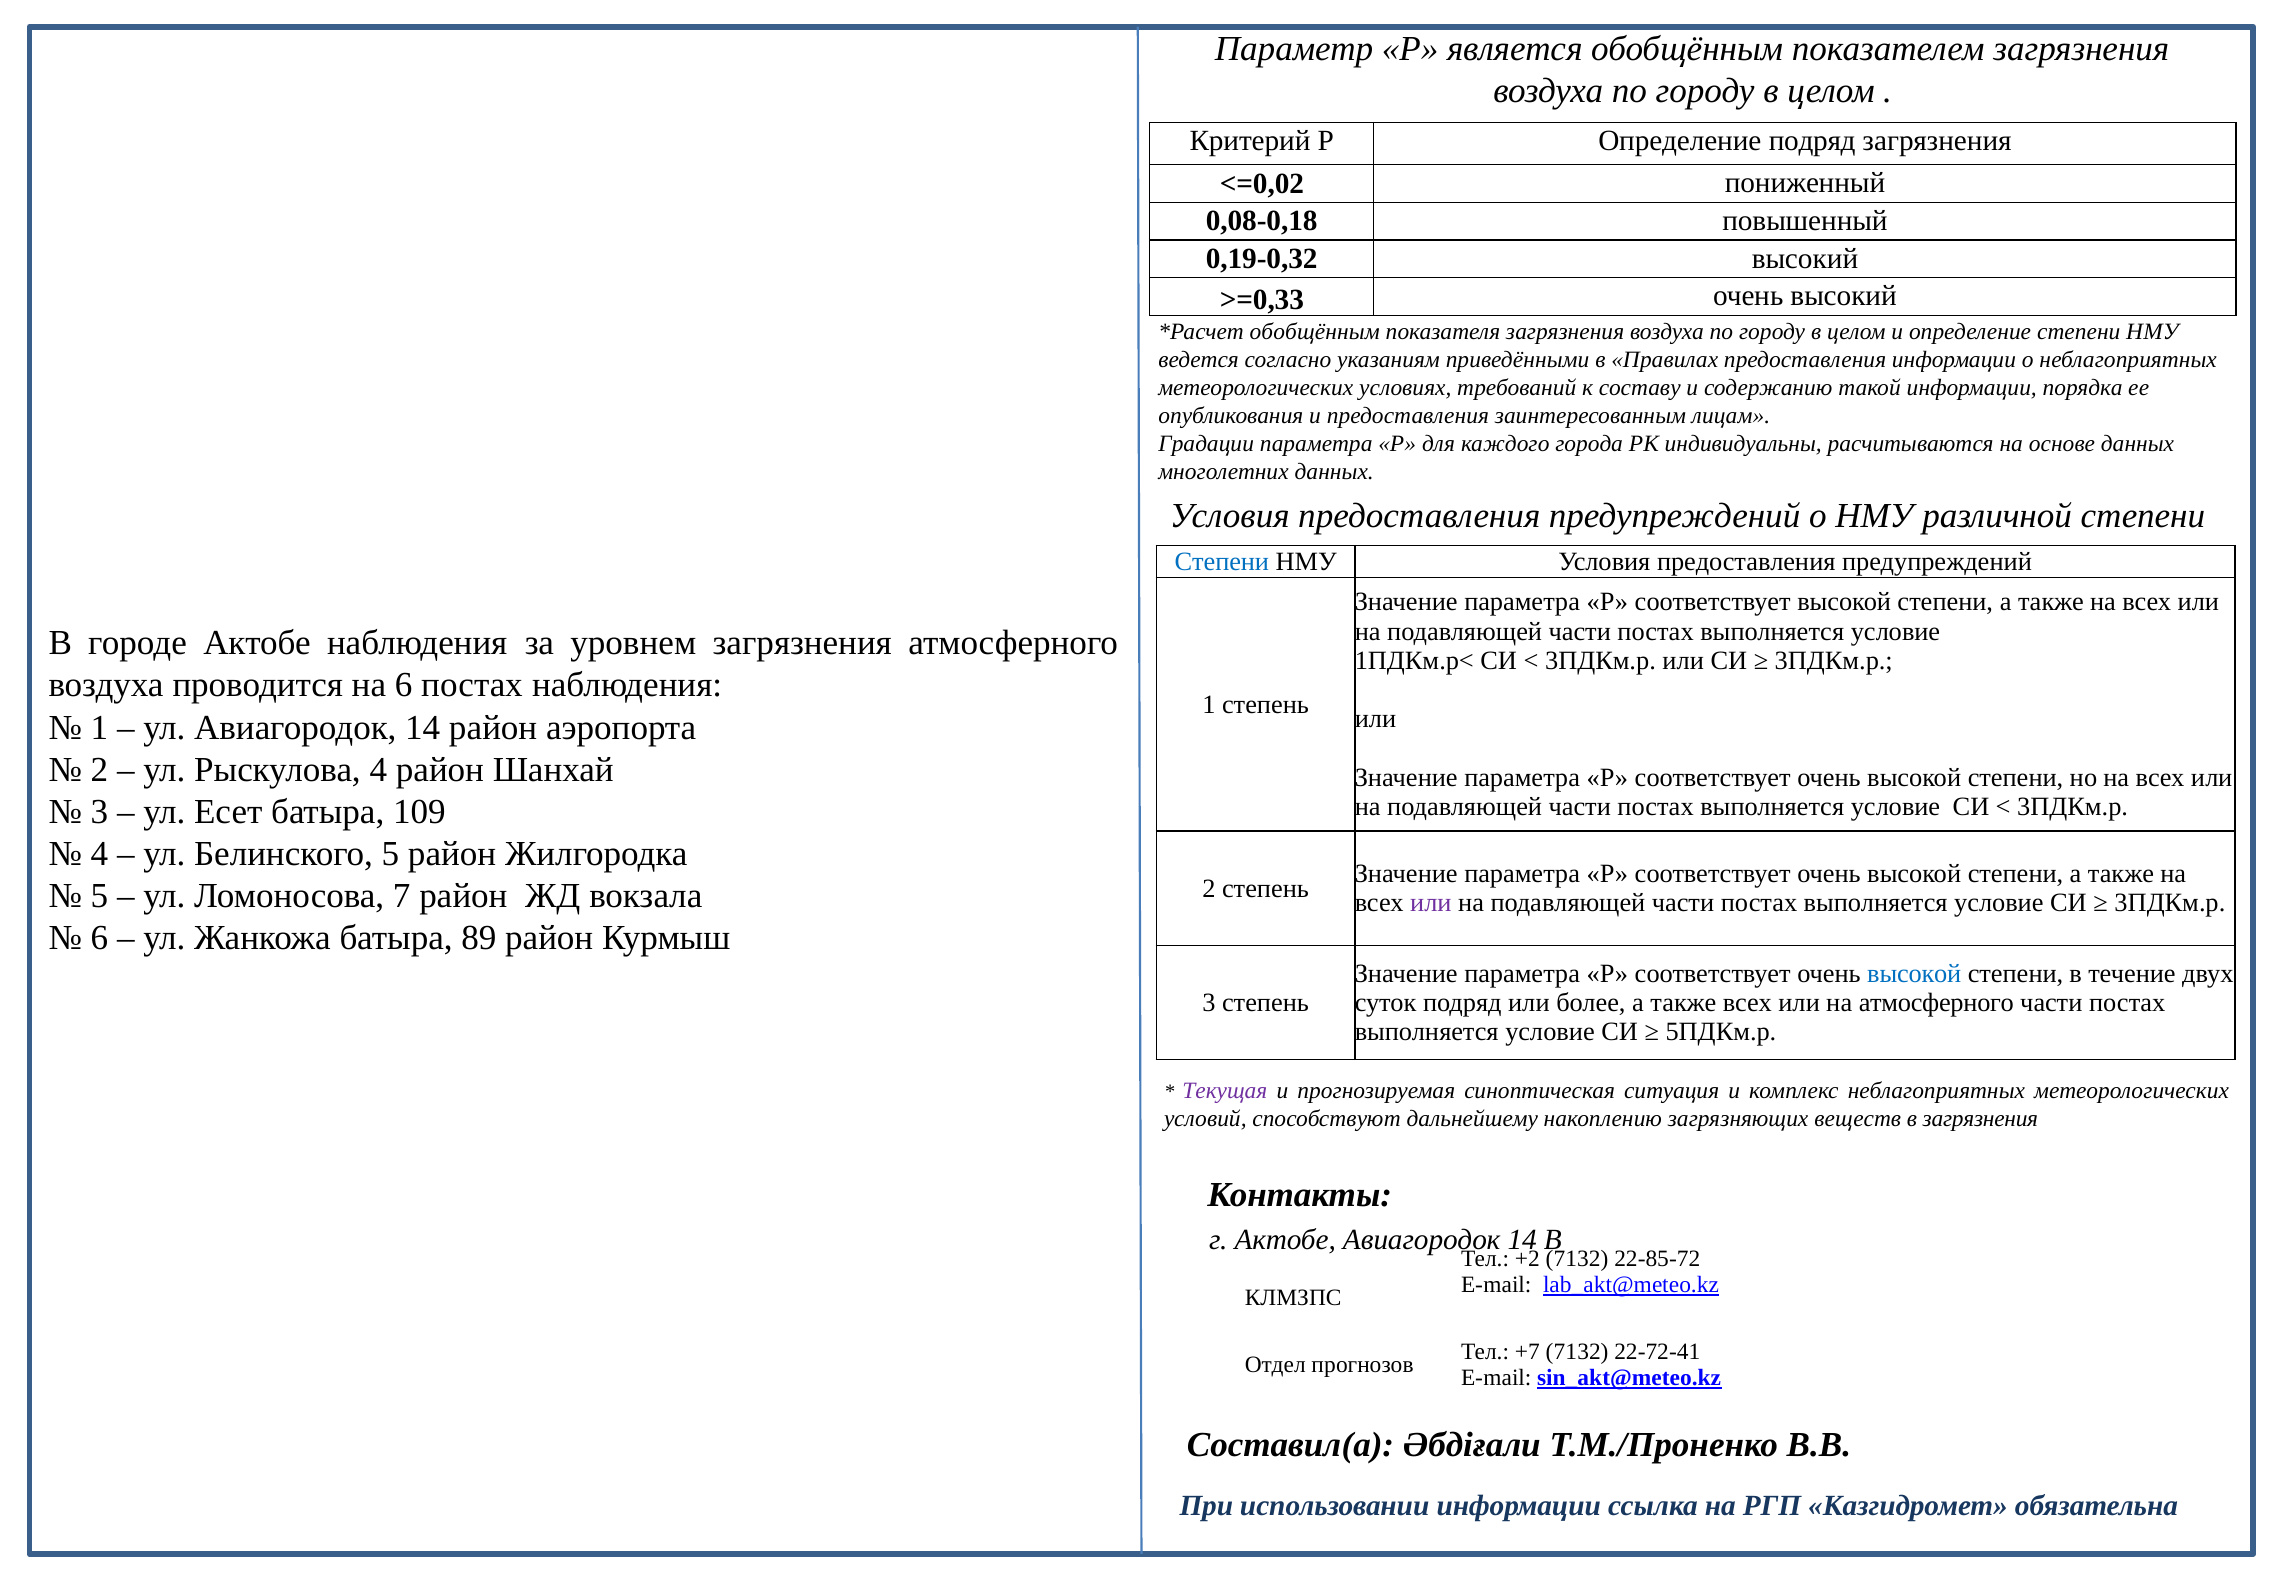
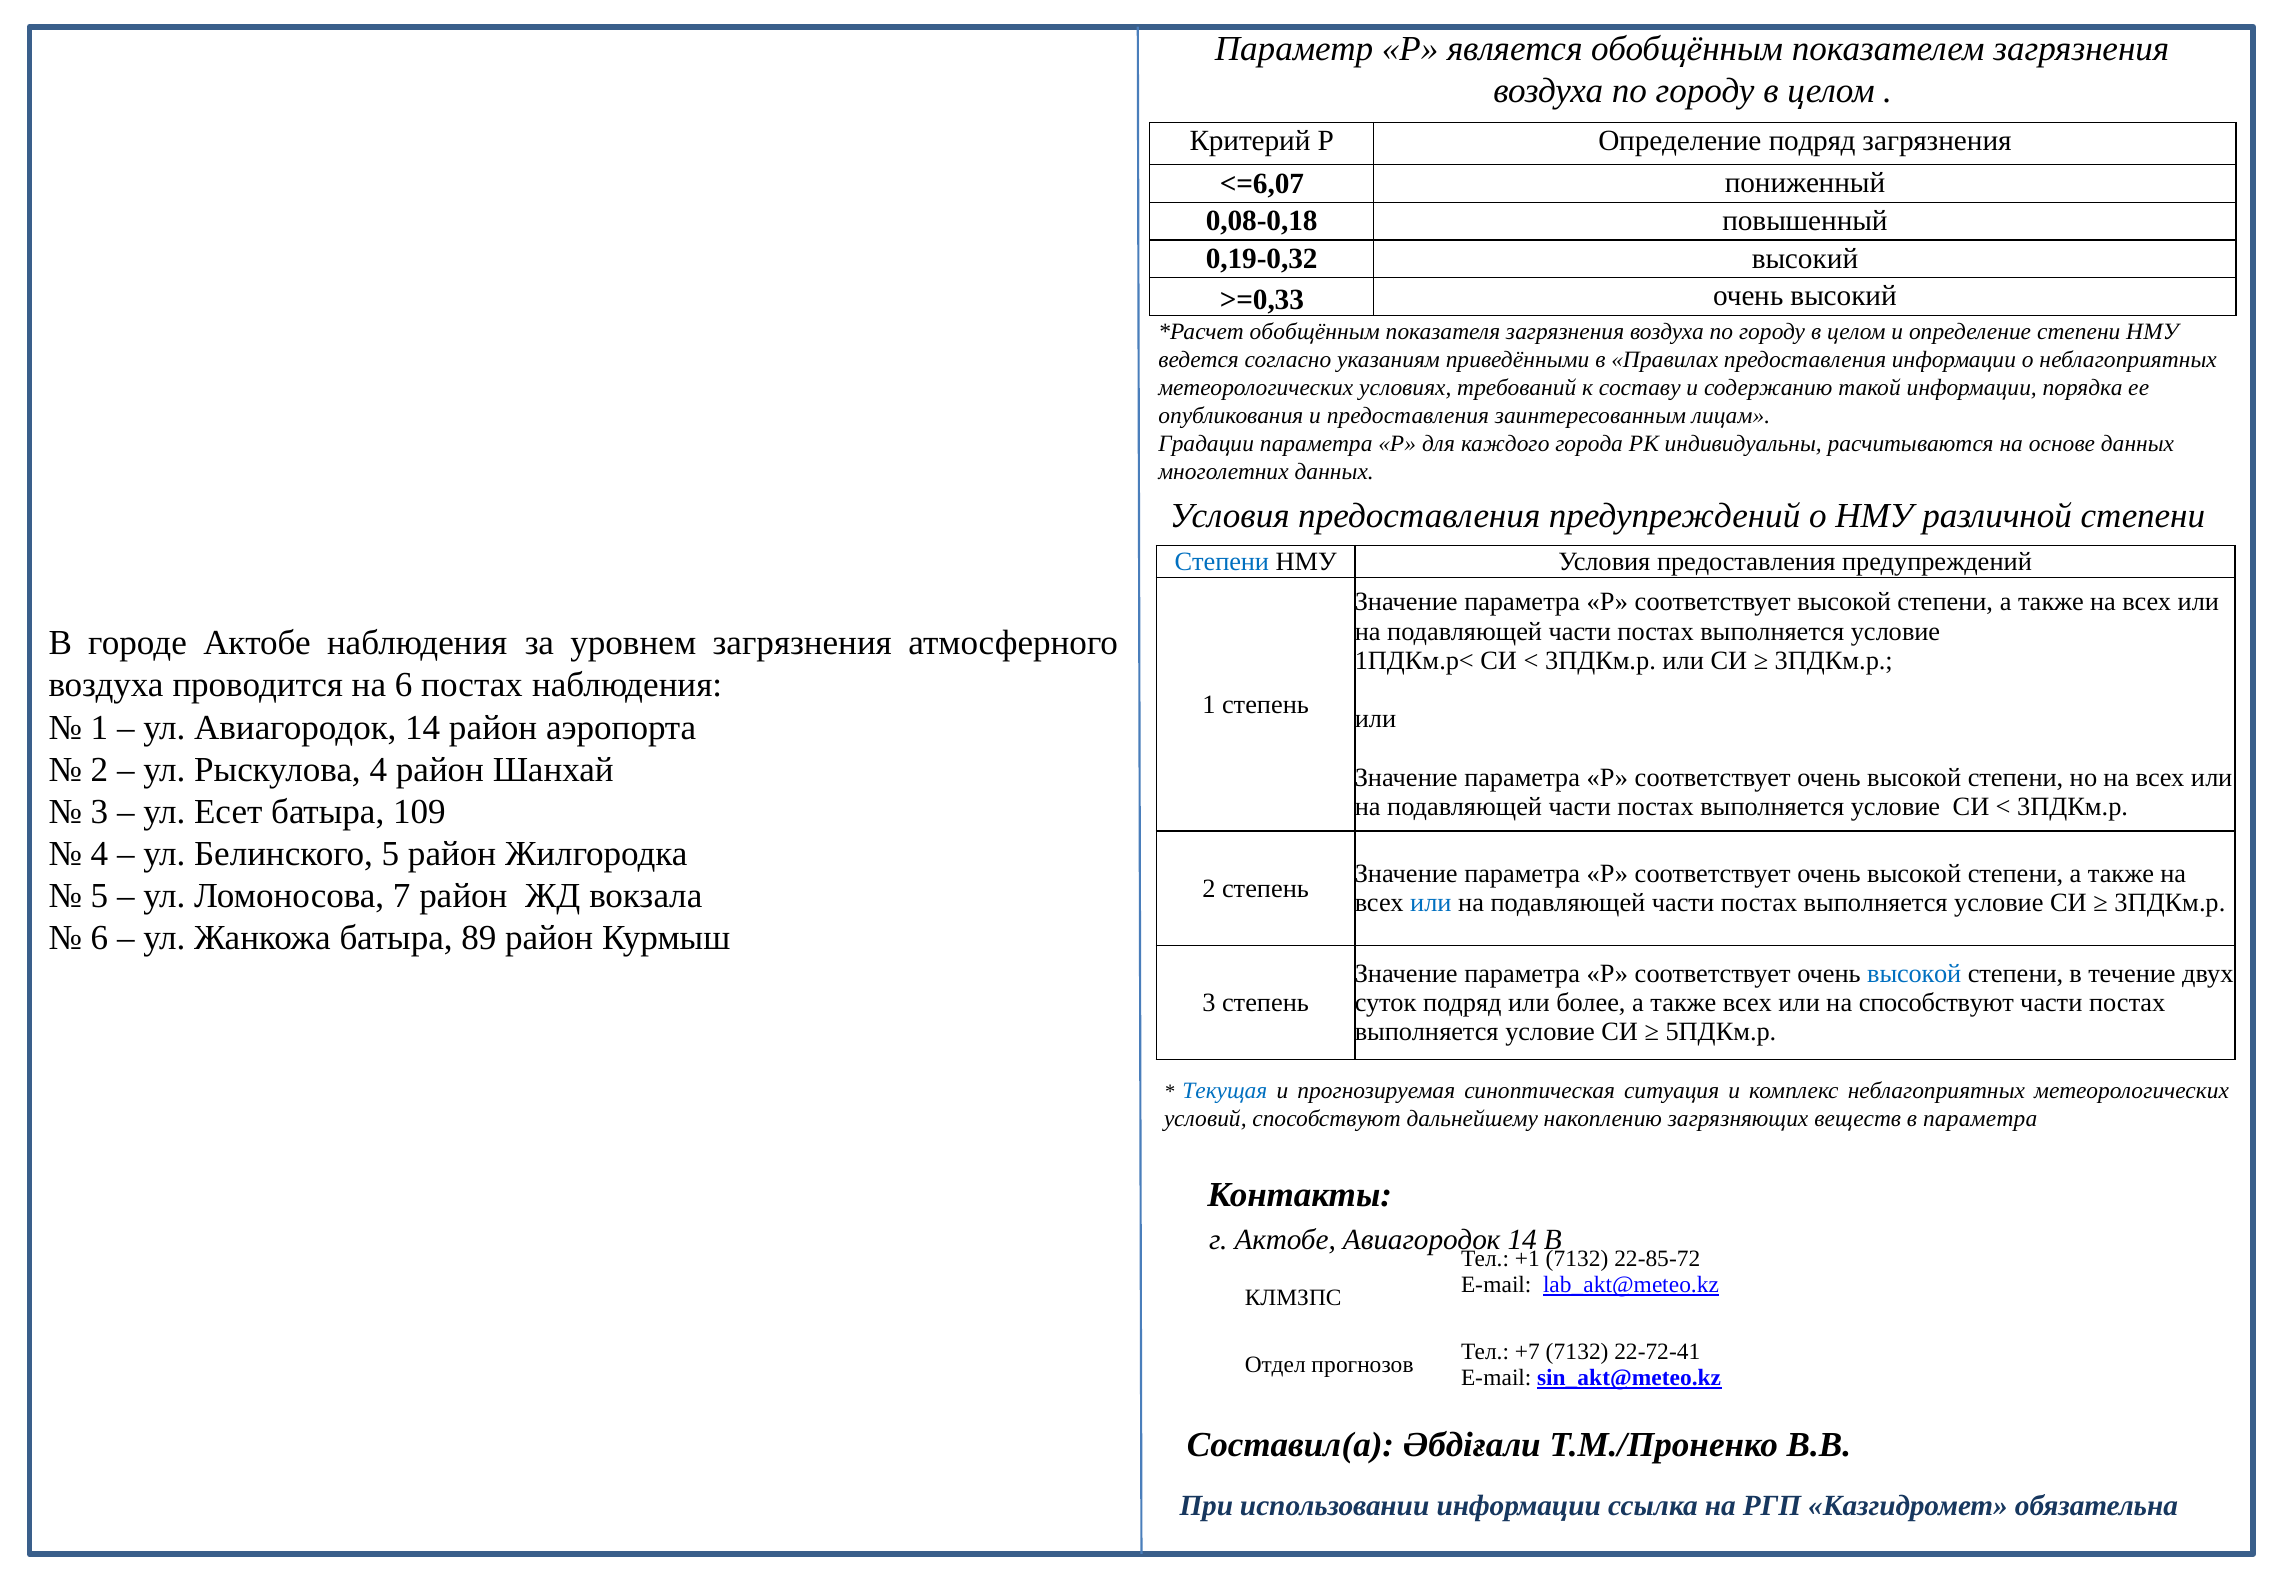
<=0,02: <=0,02 -> <=6,07
или at (1431, 903) colour: purple -> blue
на атмосферного: атмосферного -> способствуют
Текущая colour: purple -> blue
в загрязнения: загрязнения -> параметра
+2: +2 -> +1
